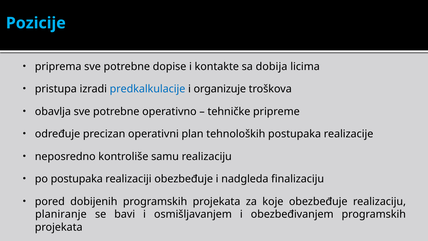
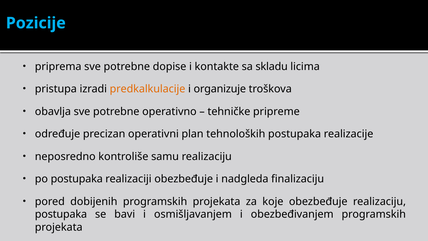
dobija: dobija -> skladu
predkalkulacije colour: blue -> orange
planiranje at (61, 214): planiranje -> postupaka
